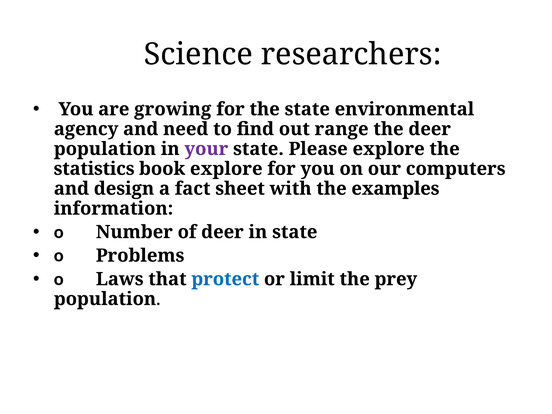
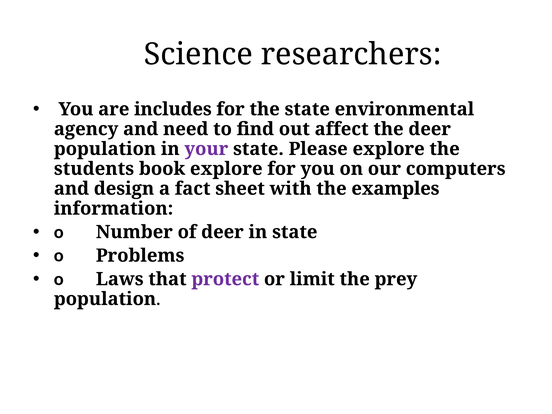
growing: growing -> includes
range: range -> affect
statistics: statistics -> students
protect colour: blue -> purple
